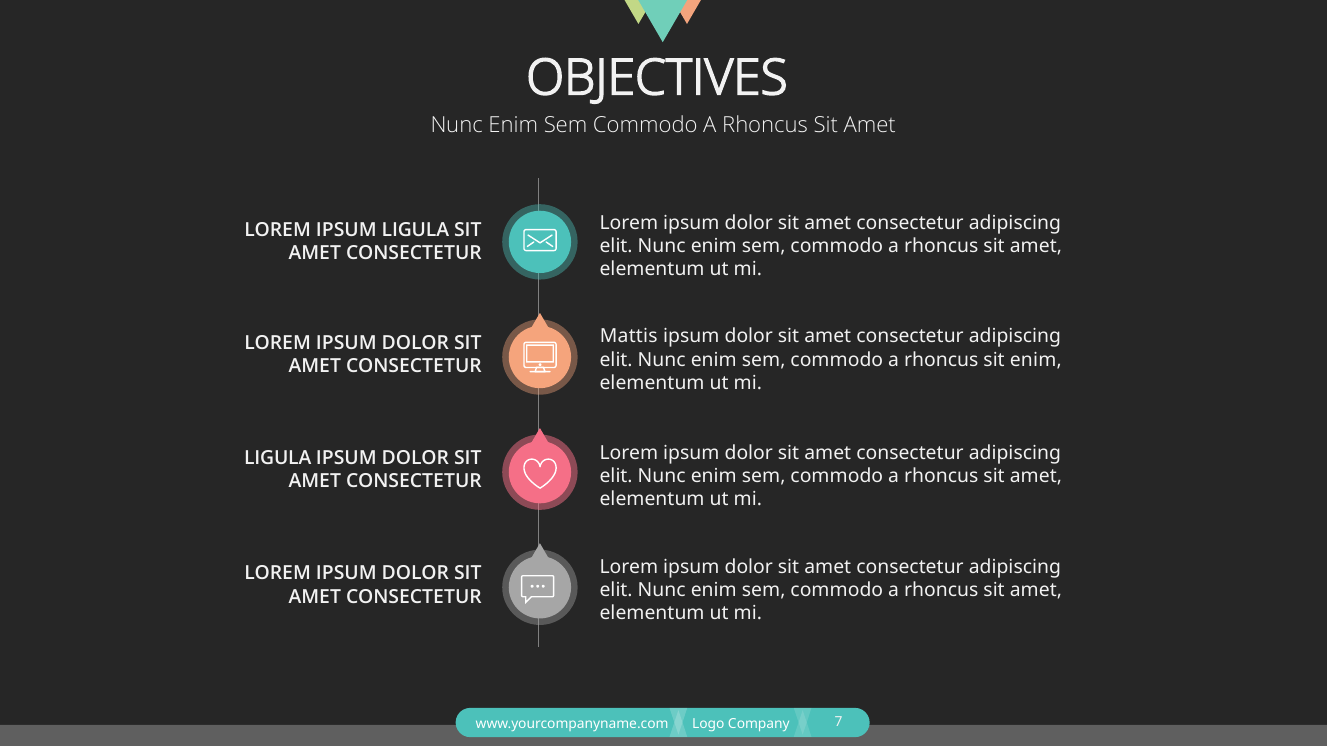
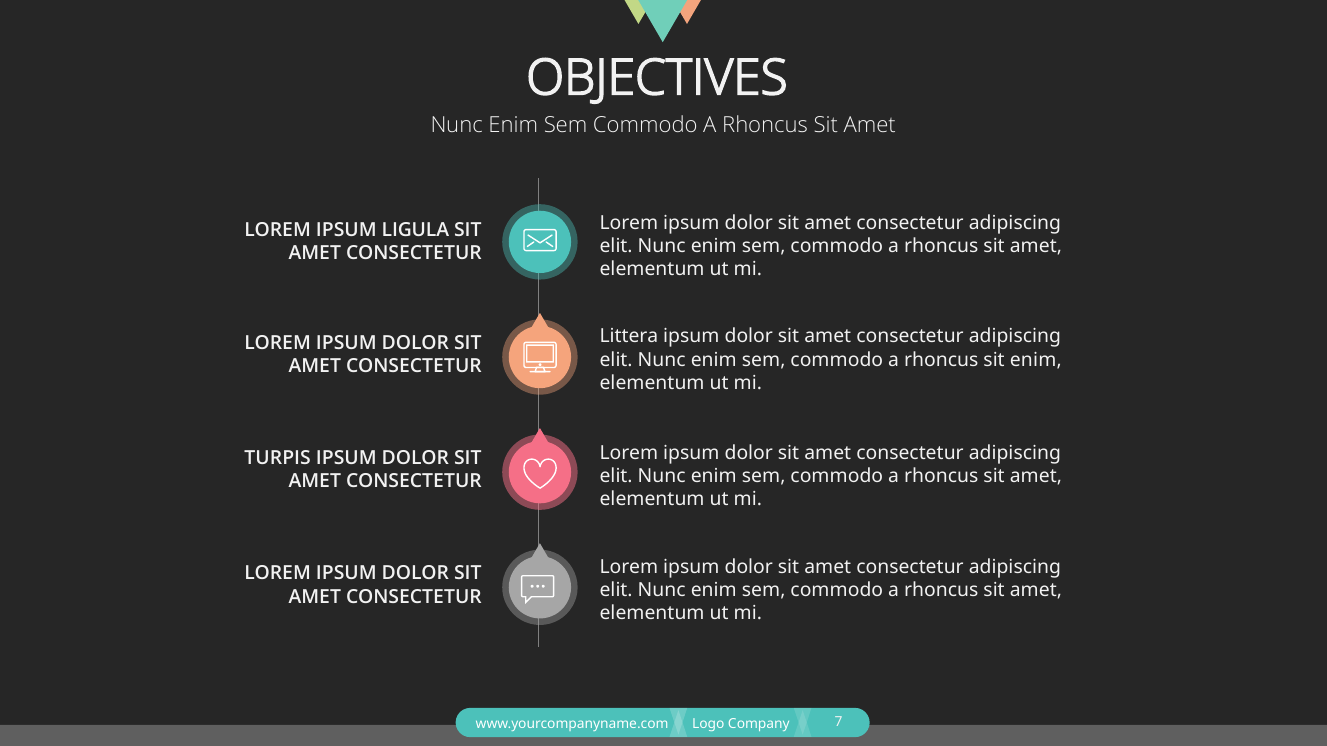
Mattis: Mattis -> Littera
LIGULA at (278, 459): LIGULA -> TURPIS
